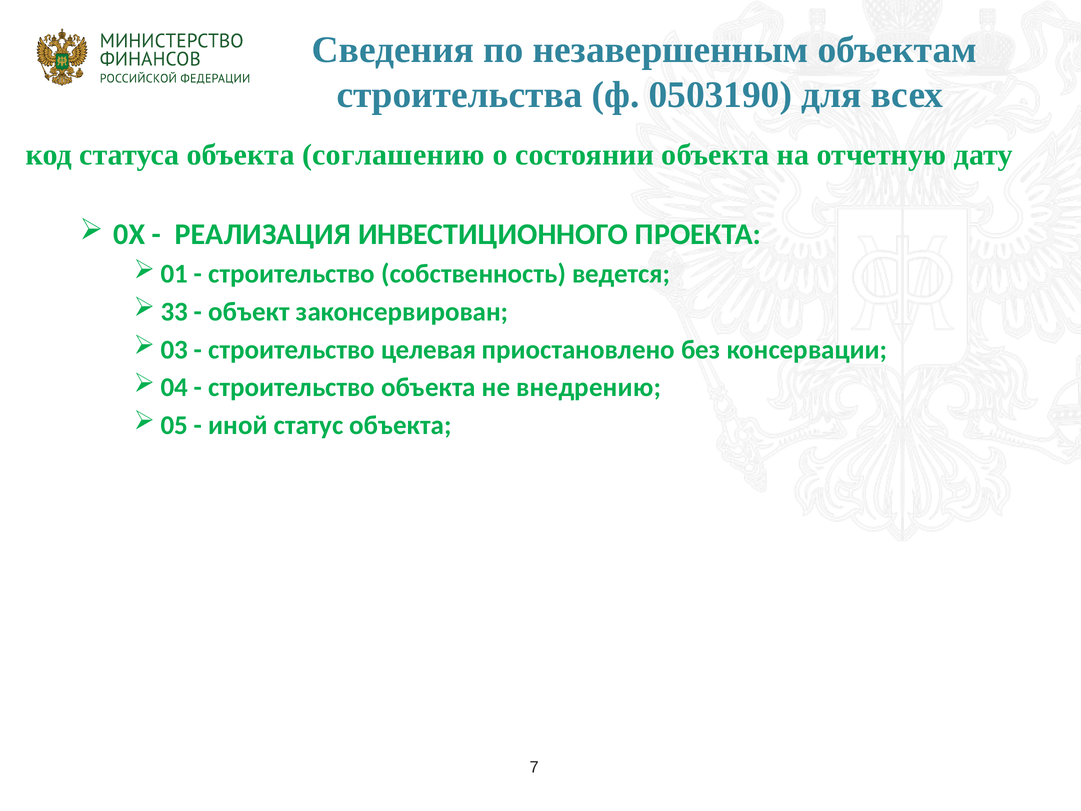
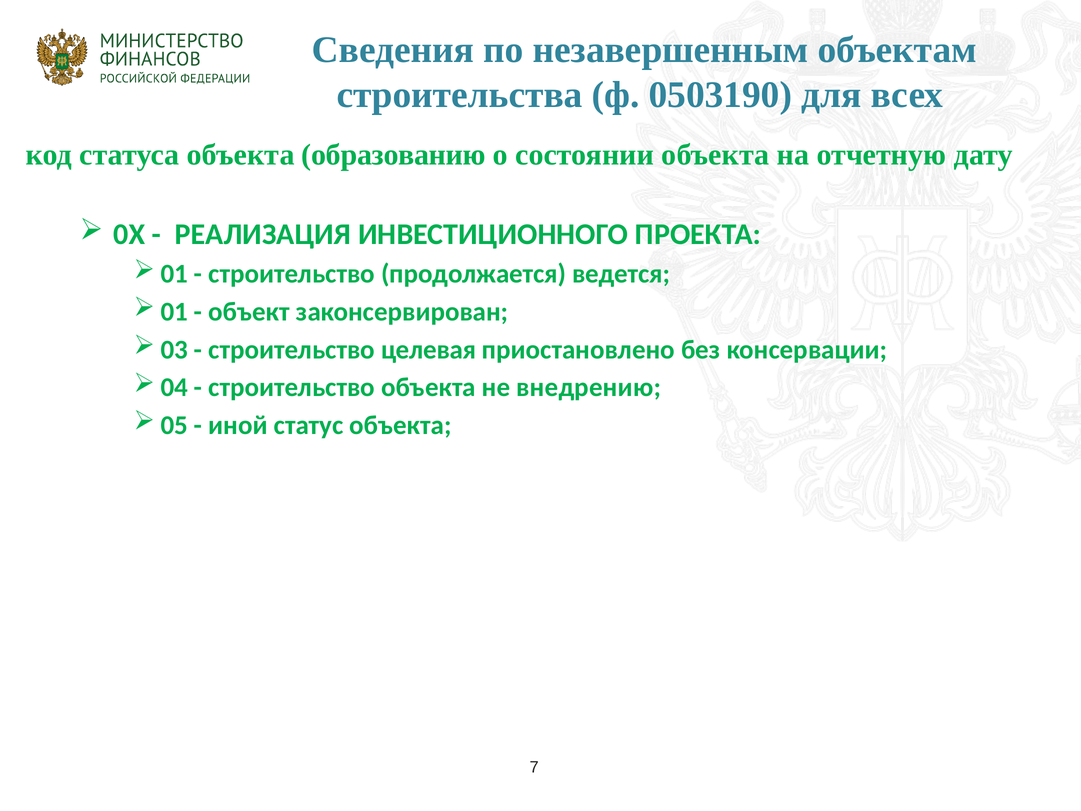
соглашению: соглашению -> образованию
собственность: собственность -> продолжается
33 at (174, 312): 33 -> 01
